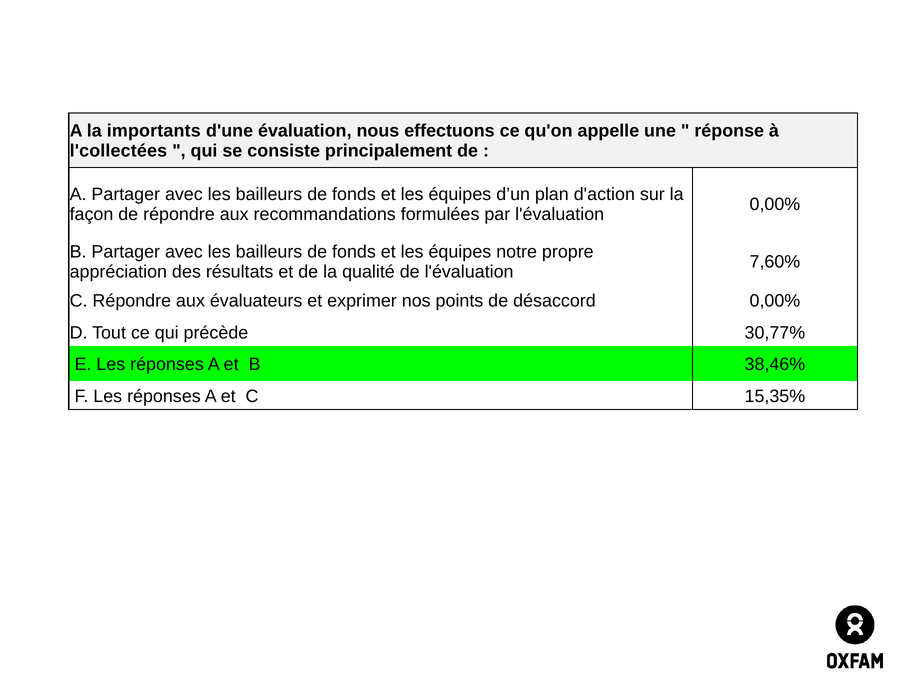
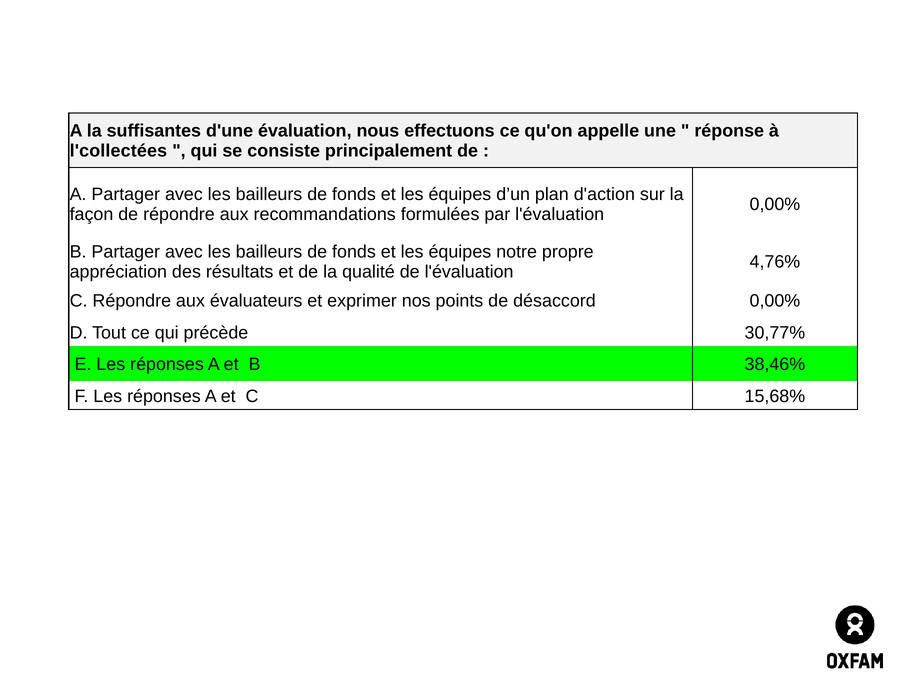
importants: importants -> suffisantes
7,60%: 7,60% -> 4,76%
15,35%: 15,35% -> 15,68%
